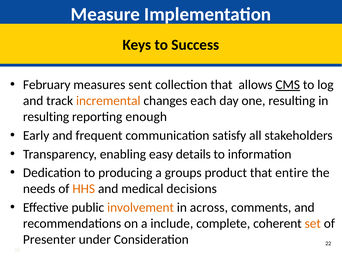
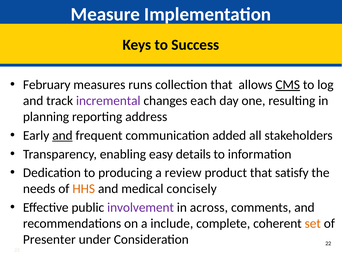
sent: sent -> runs
incremental colour: orange -> purple
resulting at (46, 117): resulting -> planning
enough: enough -> address
and at (62, 135) underline: none -> present
satisfy: satisfy -> added
groups: groups -> review
entire: entire -> satisfy
decisions: decisions -> concisely
involvement colour: orange -> purple
